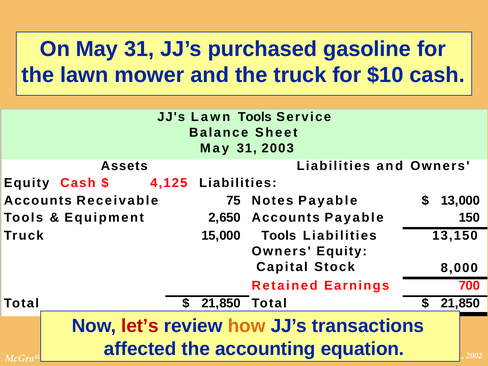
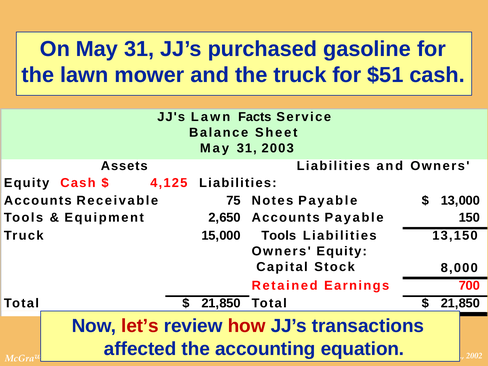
$10: $10 -> $51
Lawn Tools: Tools -> Facts
how colour: orange -> red
